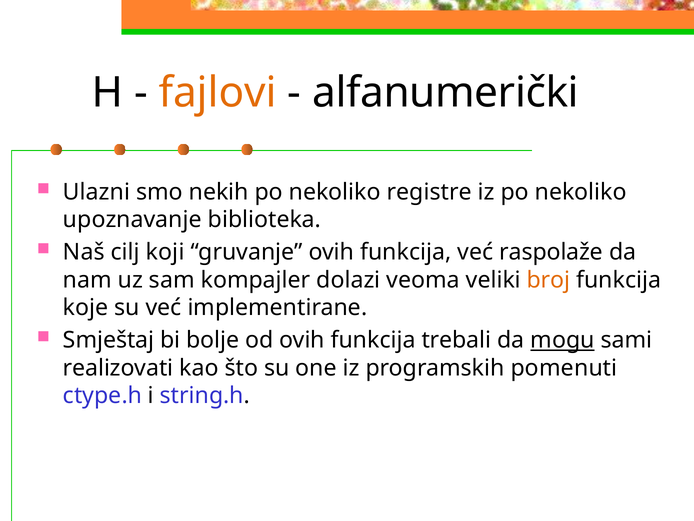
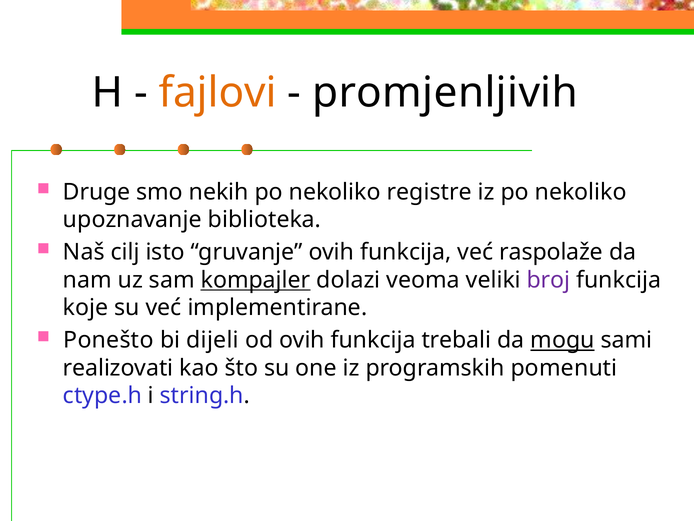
alfanumerički: alfanumerički -> promjenljivih
Ulazni: Ulazni -> Druge
koji: koji -> isto
kompajler underline: none -> present
broj colour: orange -> purple
Smještaj: Smještaj -> Ponešto
bolje: bolje -> dijeli
